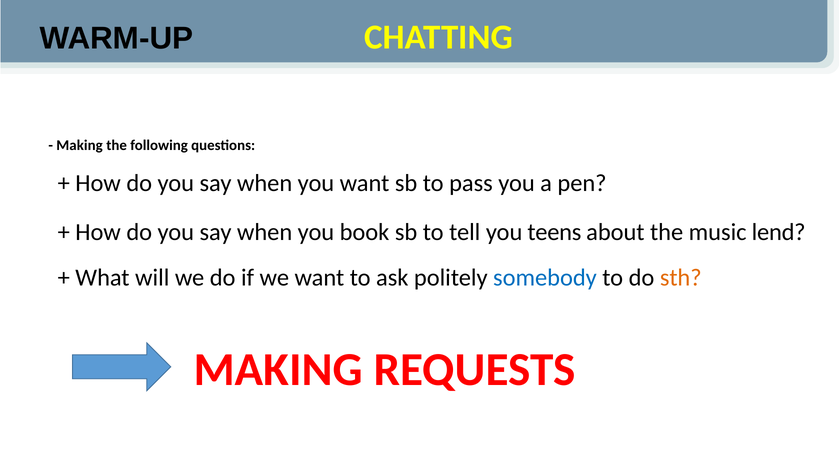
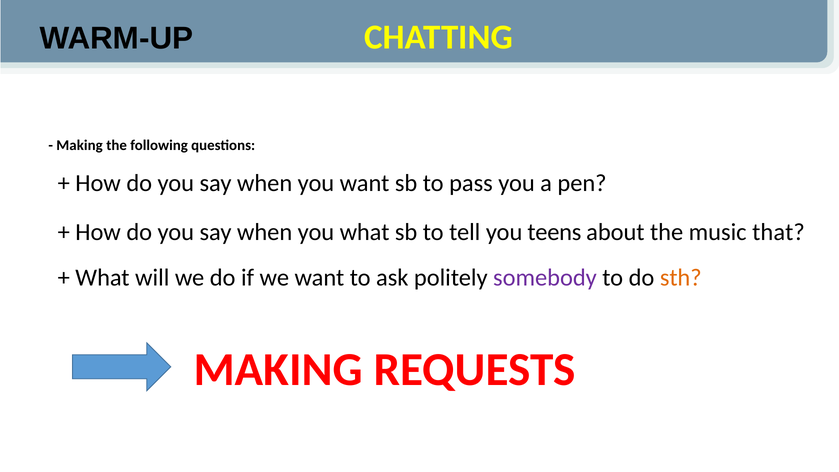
you book: book -> what
lend: lend -> that
somebody colour: blue -> purple
